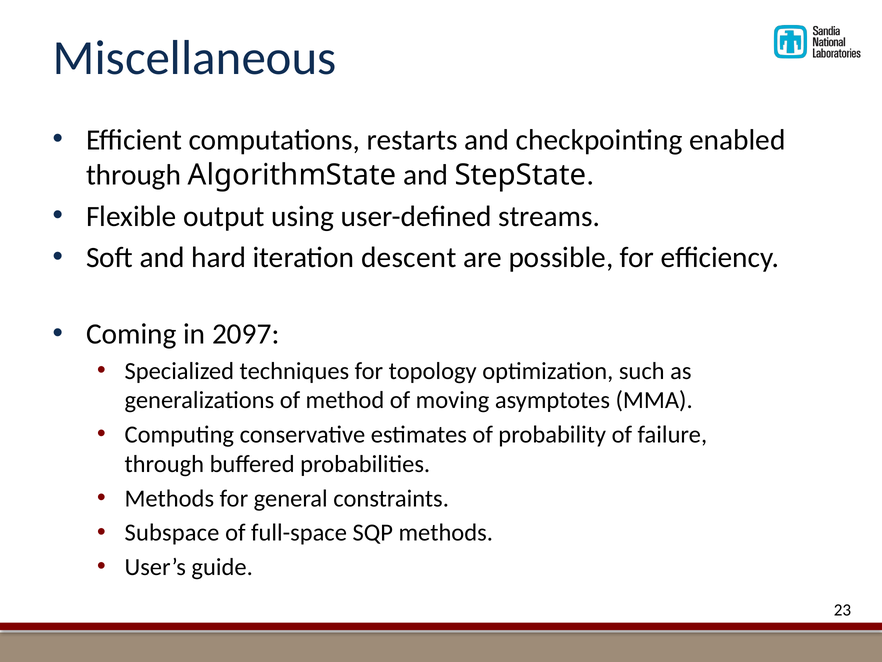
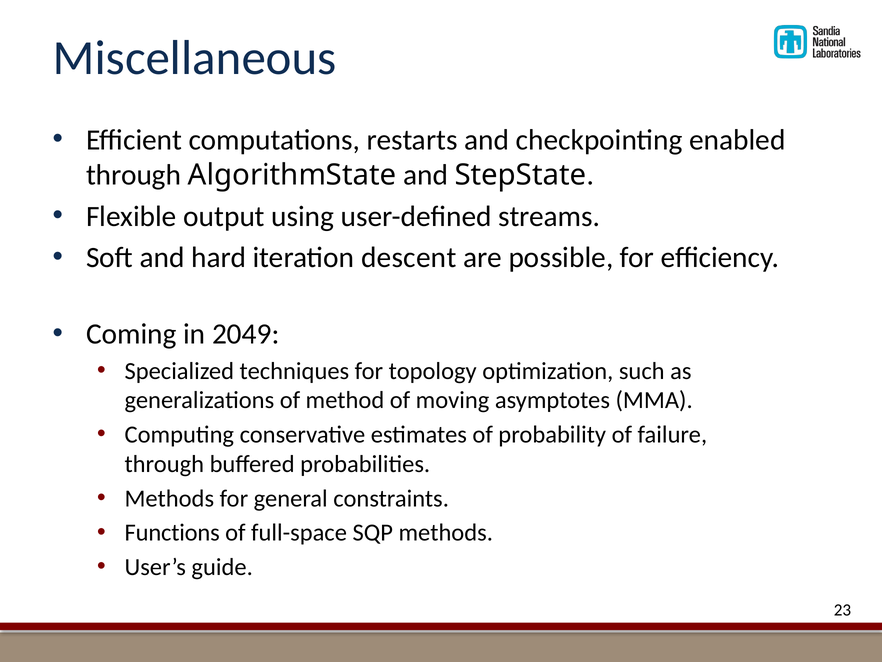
2097: 2097 -> 2049
Subspace: Subspace -> Functions
